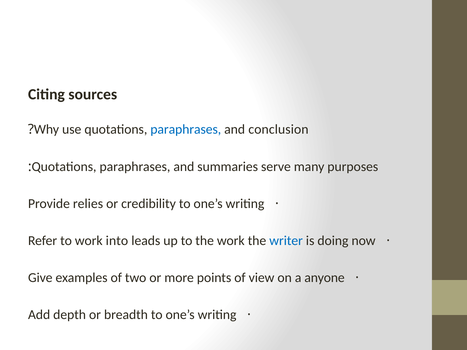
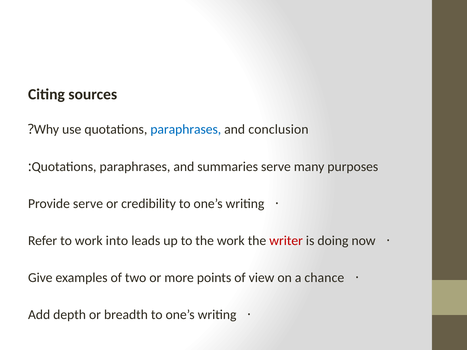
Provide relies: relies -> serve
writer colour: blue -> red
anyone: anyone -> chance
